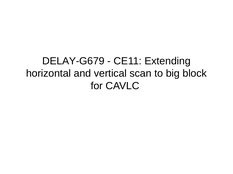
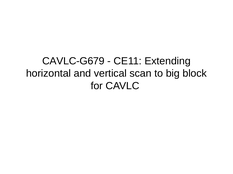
DELAY-G679: DELAY-G679 -> CAVLC-G679
